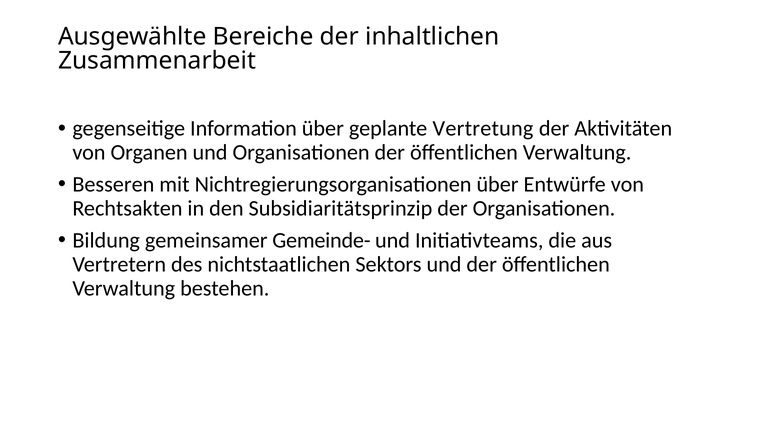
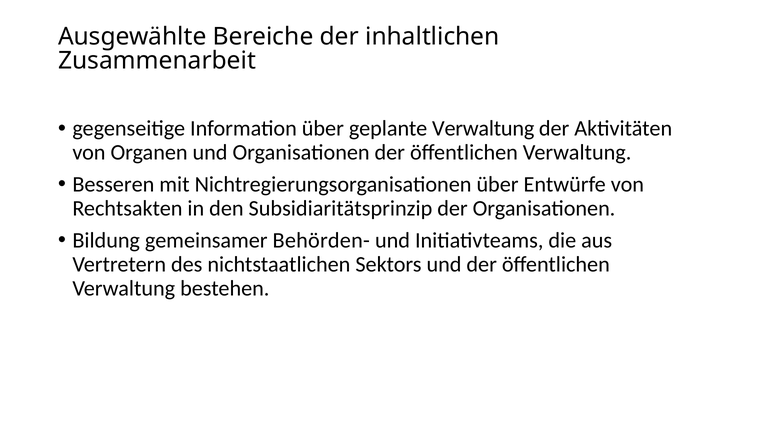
geplante Vertretung: Vertretung -> Verwaltung
Gemeinde-: Gemeinde- -> Behörden-
